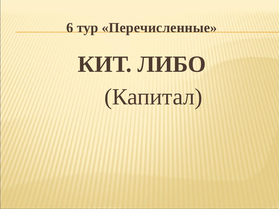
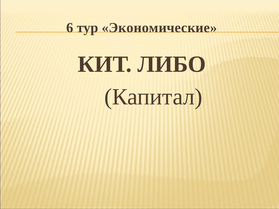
Перечисленные: Перечисленные -> Экономические
